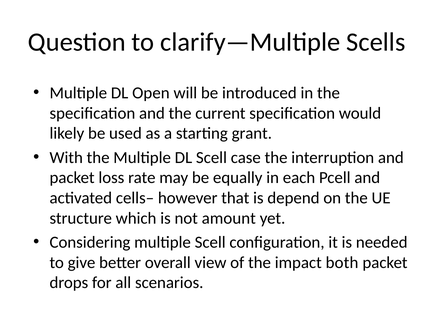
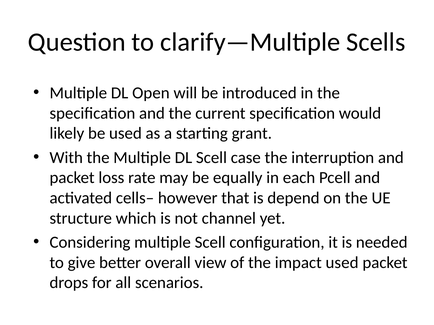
amount: amount -> channel
impact both: both -> used
